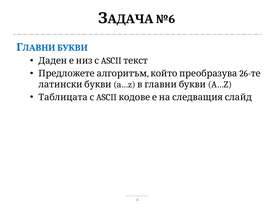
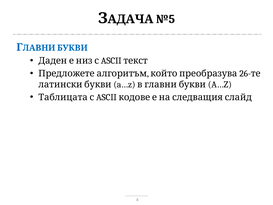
№6: №6 -> №5
